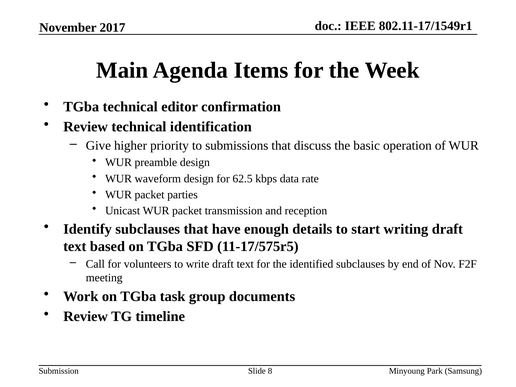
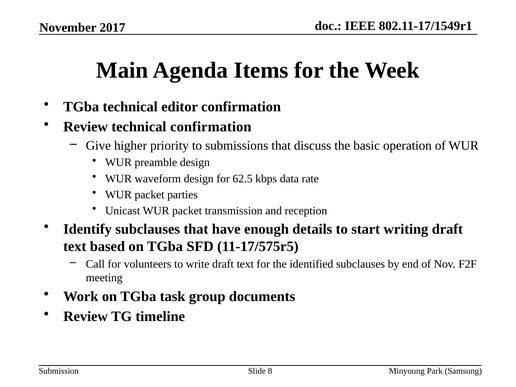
technical identification: identification -> confirmation
